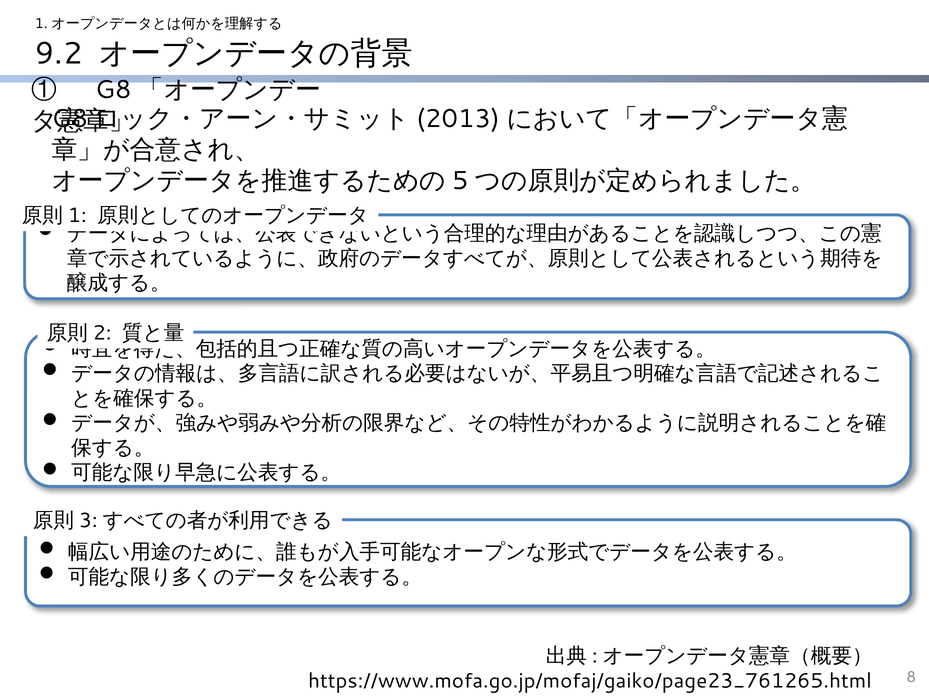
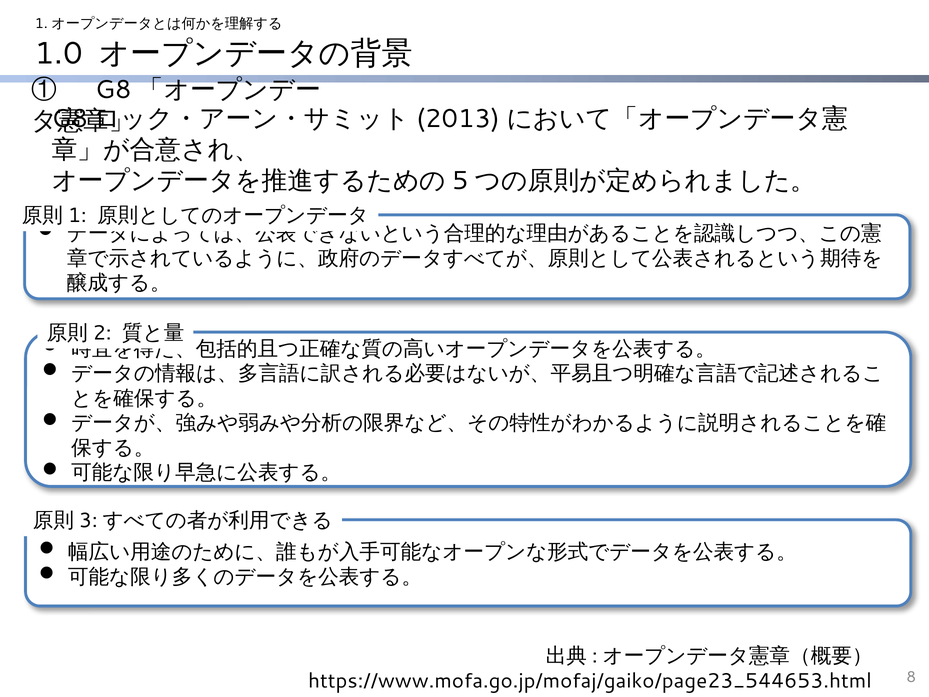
9.2: 9.2 -> 1.0
https://www.mofa.go.jp/mofaj/gaiko/page23_761265.html: https://www.mofa.go.jp/mofaj/gaiko/page23_761265.html -> https://www.mofa.go.jp/mofaj/gaiko/page23_544653.html
